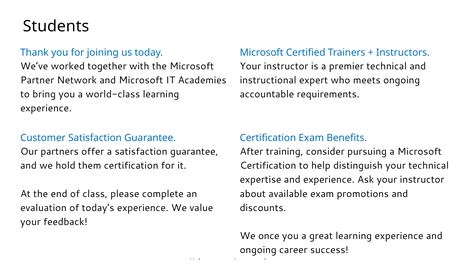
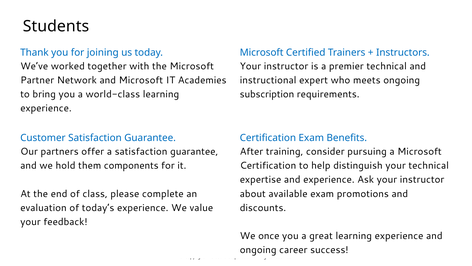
accountable: accountable -> subscription
them certification: certification -> components
